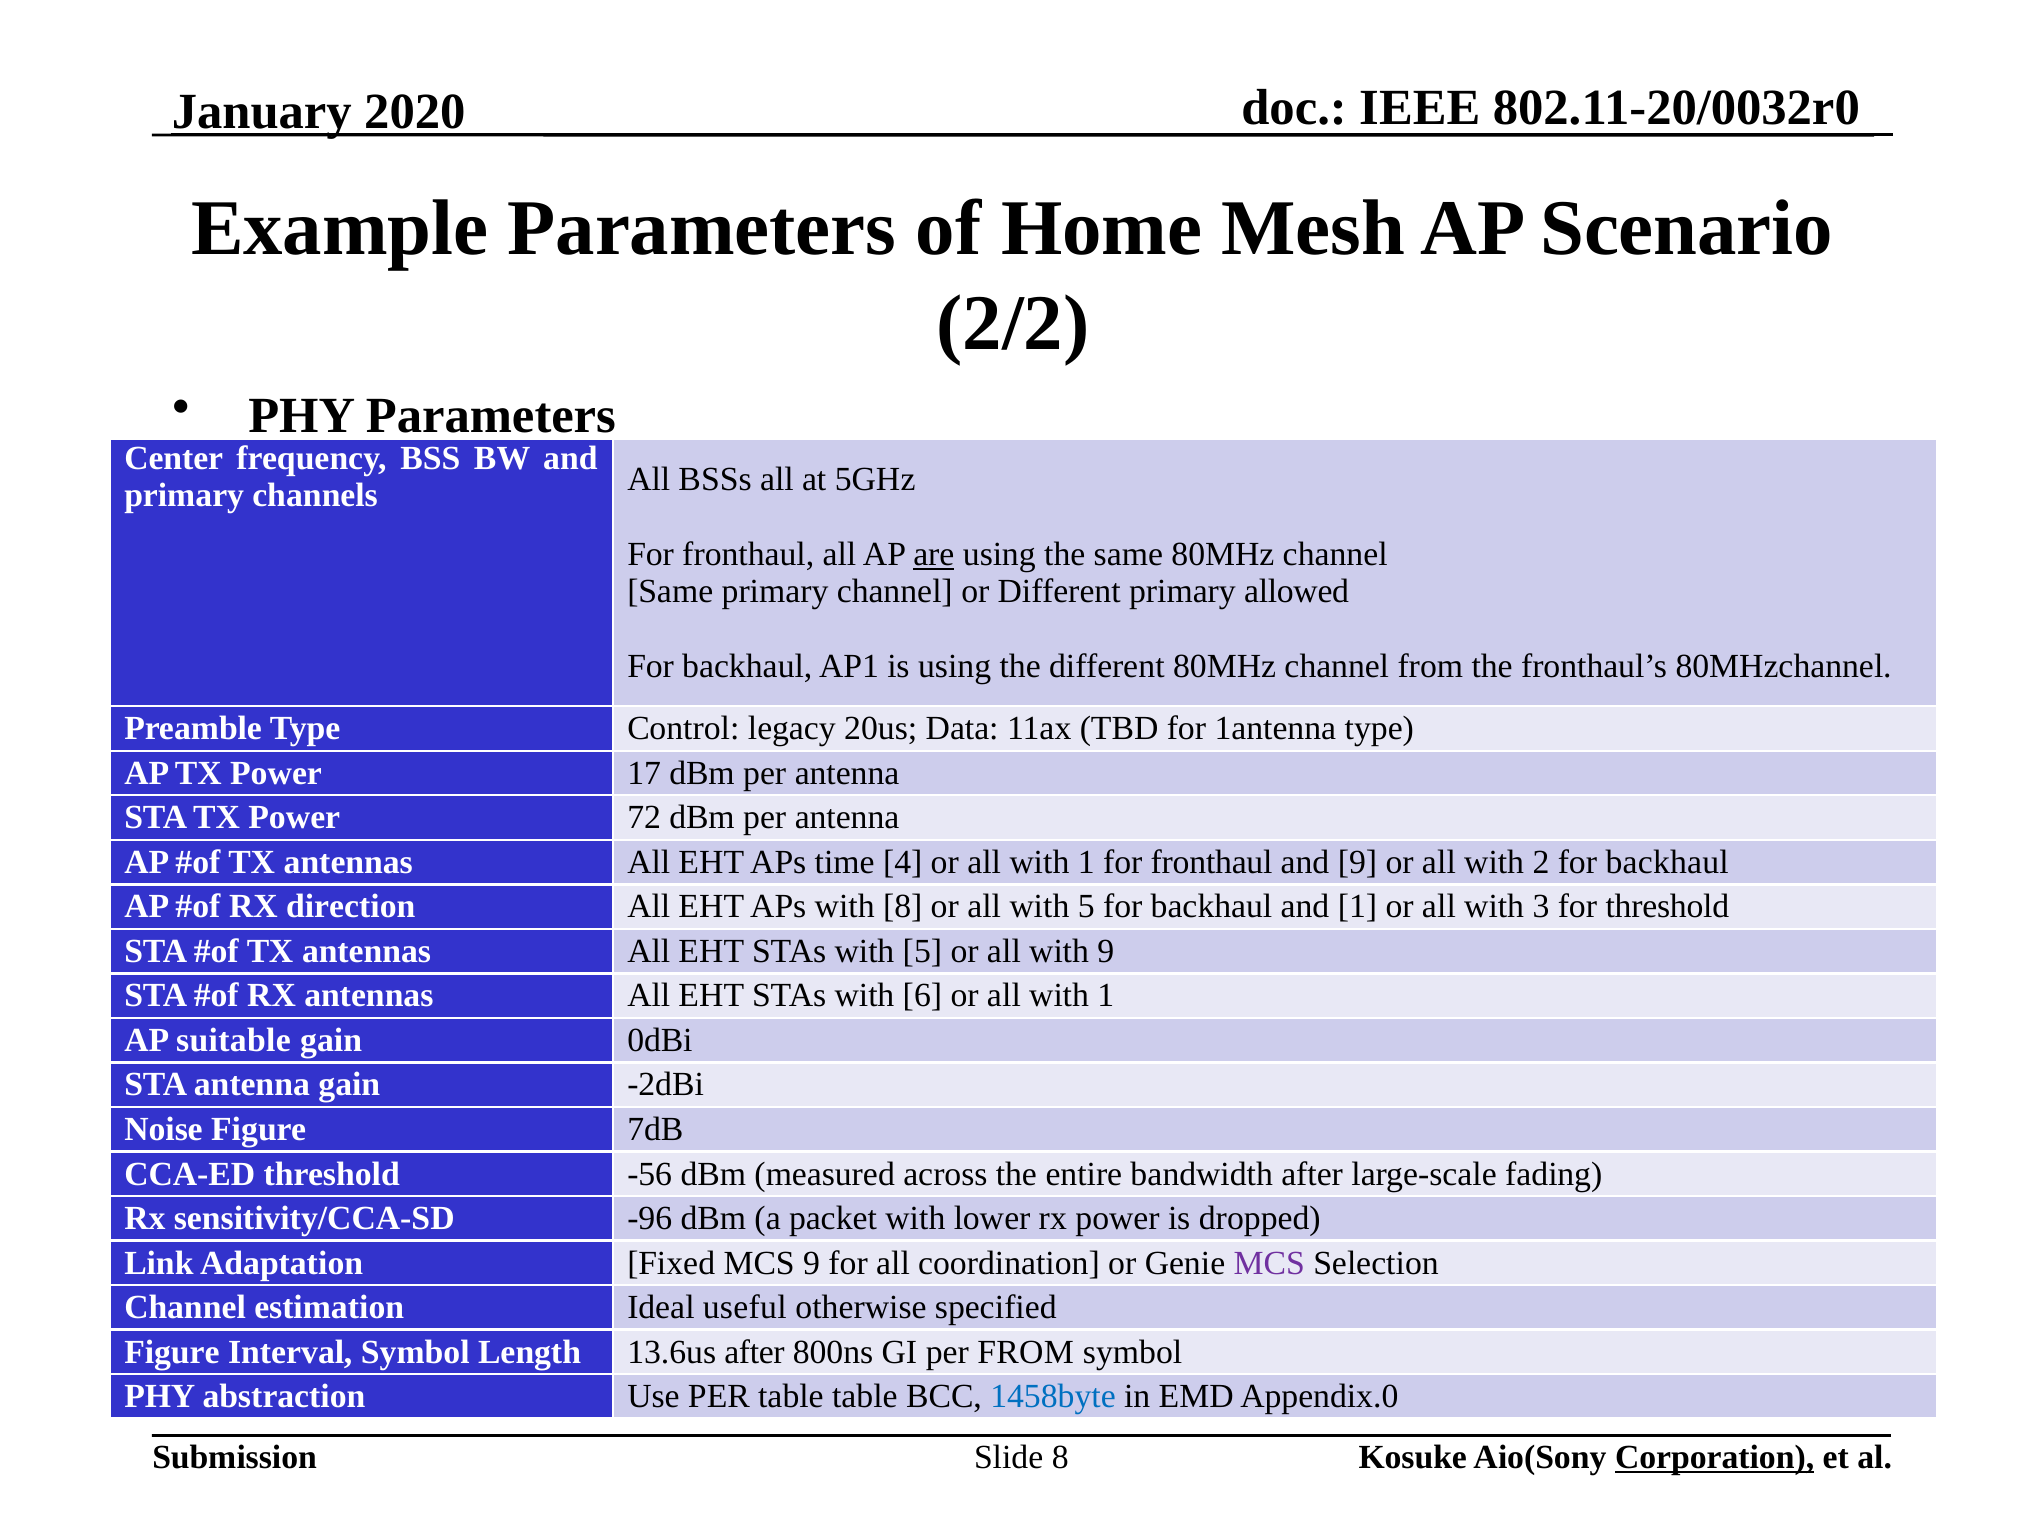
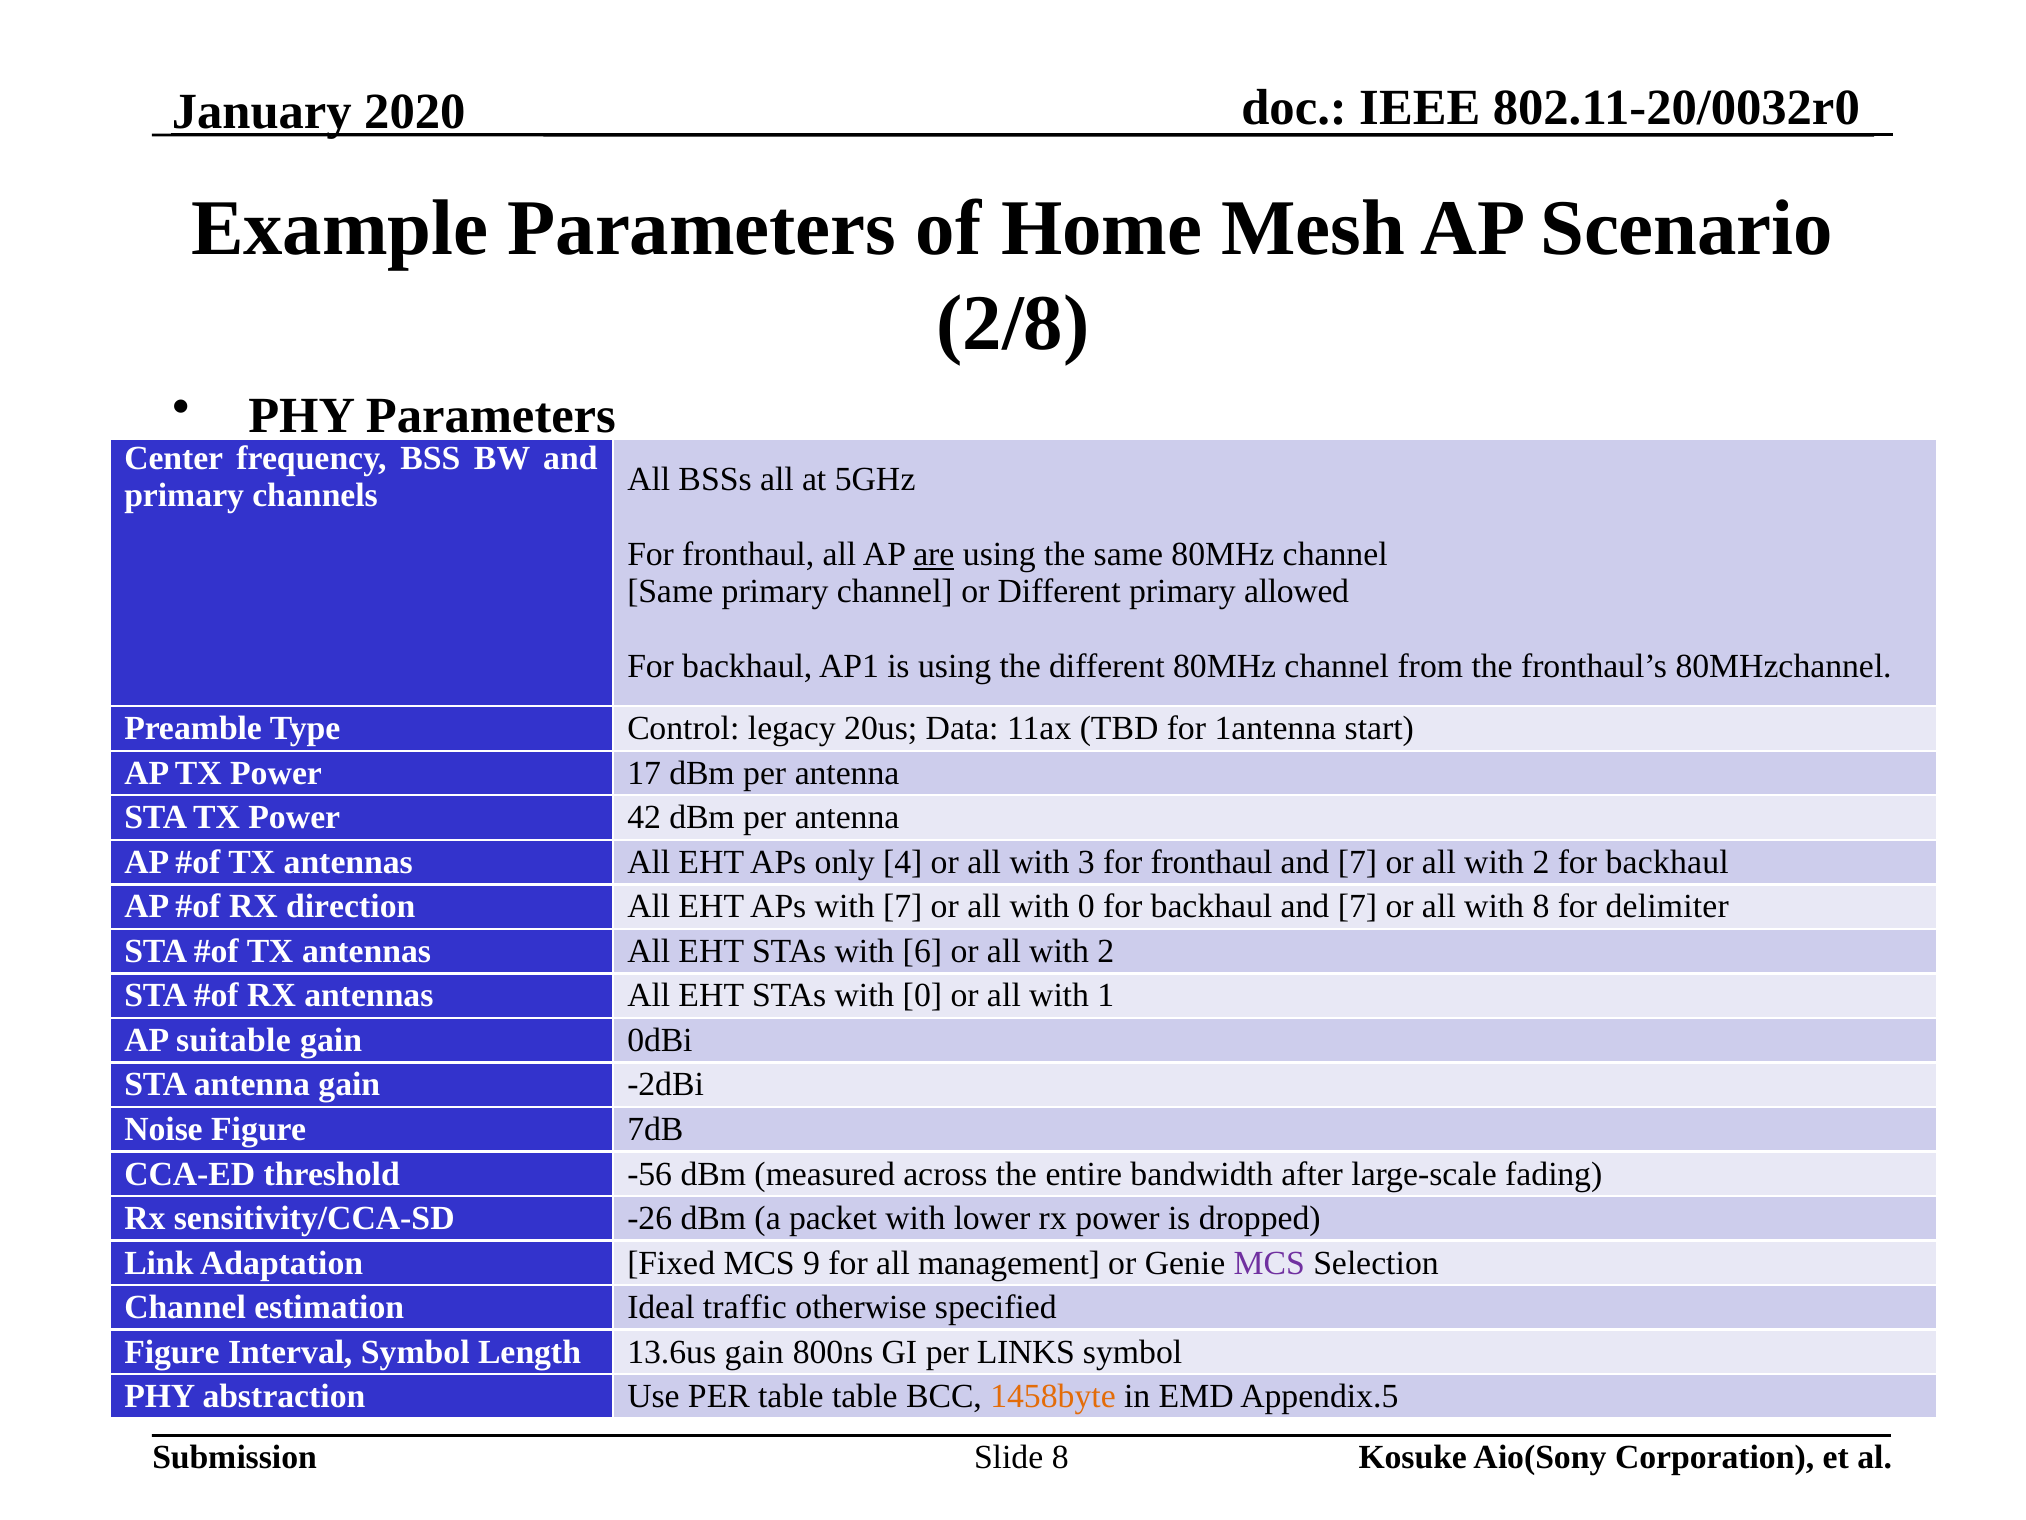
2/2: 2/2 -> 2/8
1antenna type: type -> start
72: 72 -> 42
time: time -> only
1 at (1086, 862): 1 -> 3
9 at (1357, 862): 9 -> 7
with 8: 8 -> 7
all with 5: 5 -> 0
backhaul and 1: 1 -> 7
with 3: 3 -> 8
for threshold: threshold -> delimiter
STAs with 5: 5 -> 6
9 at (1106, 951): 9 -> 2
STAs with 6: 6 -> 0
-96: -96 -> -26
coordination: coordination -> management
useful: useful -> traffic
13.6us after: after -> gain
per FROM: FROM -> LINKS
1458byte colour: blue -> orange
Appendix.0: Appendix.0 -> Appendix.5
Corporation underline: present -> none
